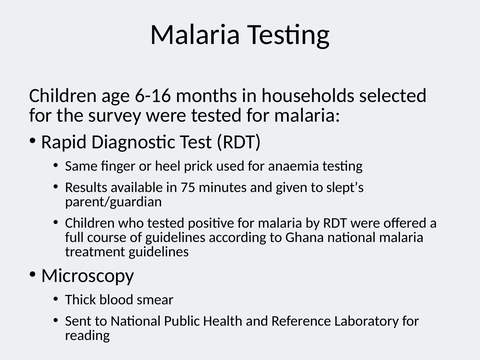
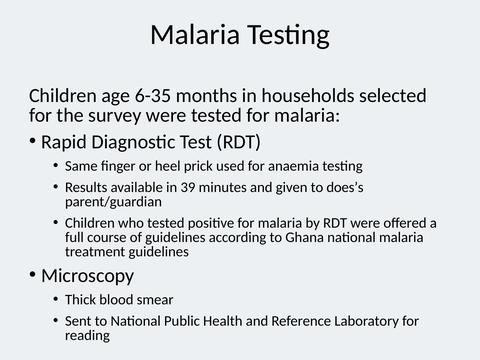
6-16: 6-16 -> 6-35
75: 75 -> 39
slept’s: slept’s -> does’s
